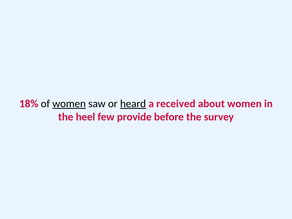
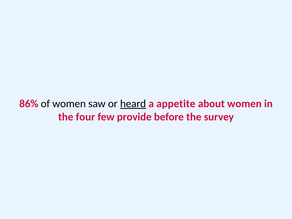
18%: 18% -> 86%
women at (69, 104) underline: present -> none
received: received -> appetite
heel: heel -> four
